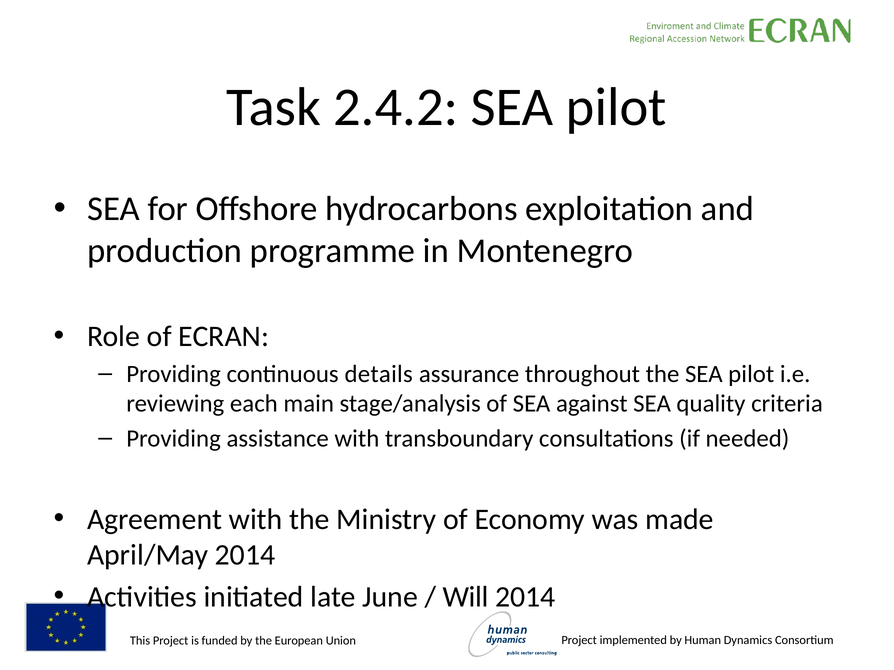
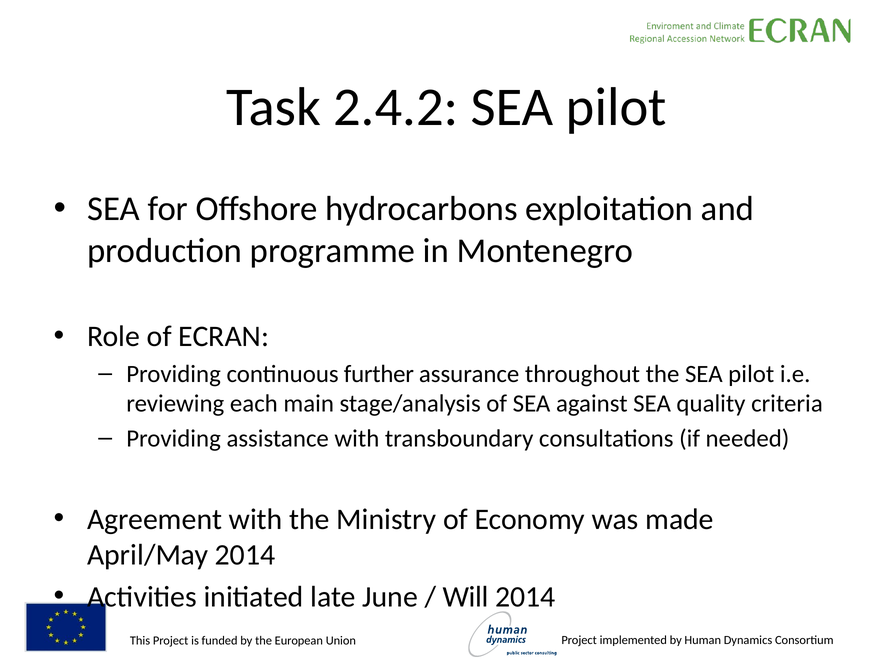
details: details -> further
